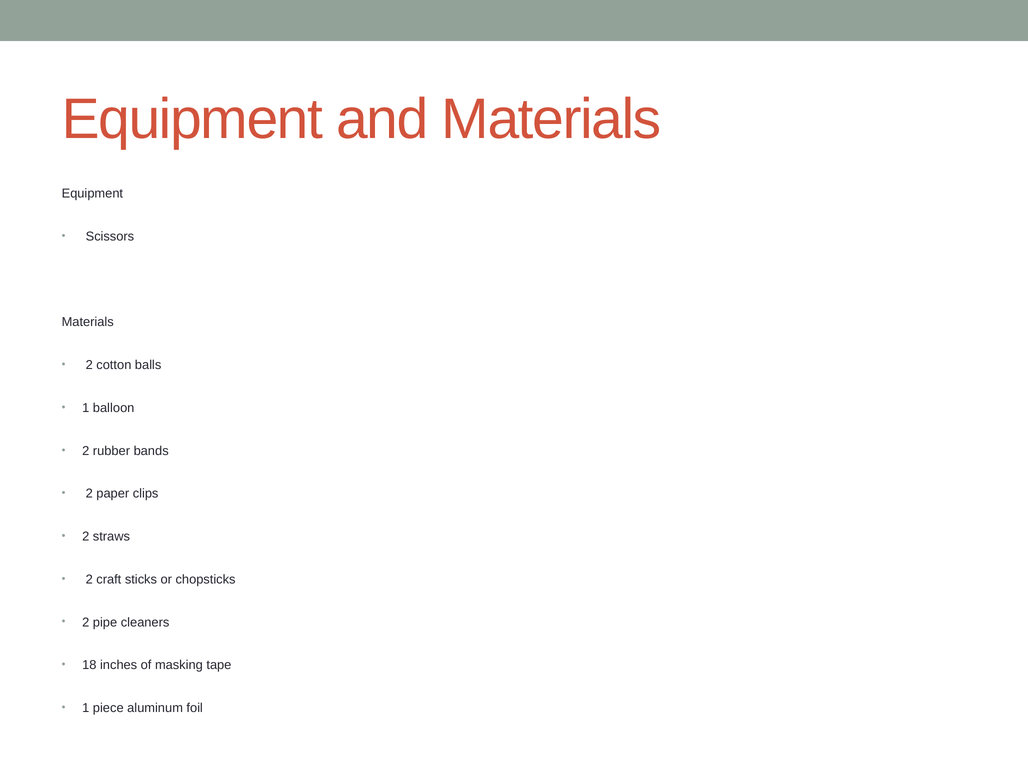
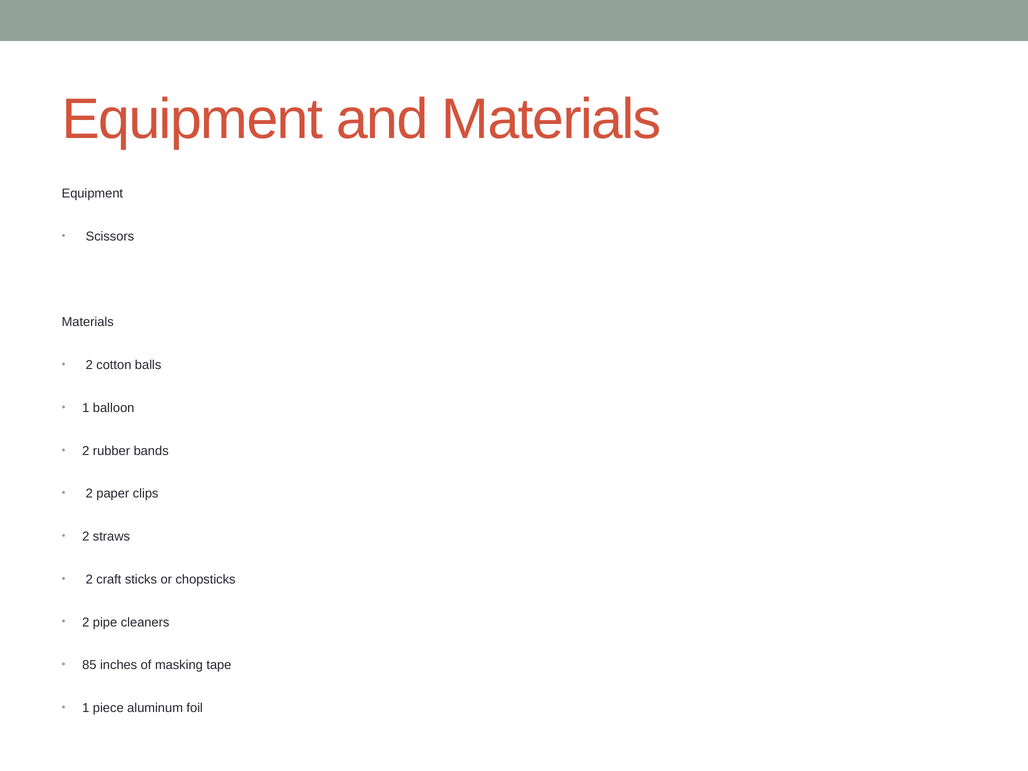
18: 18 -> 85
